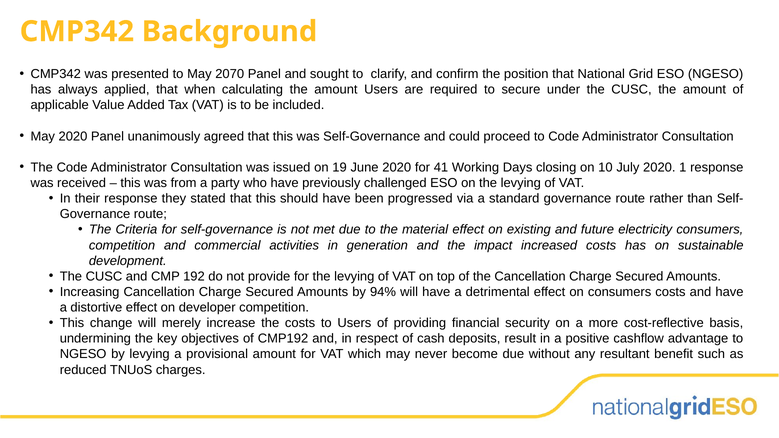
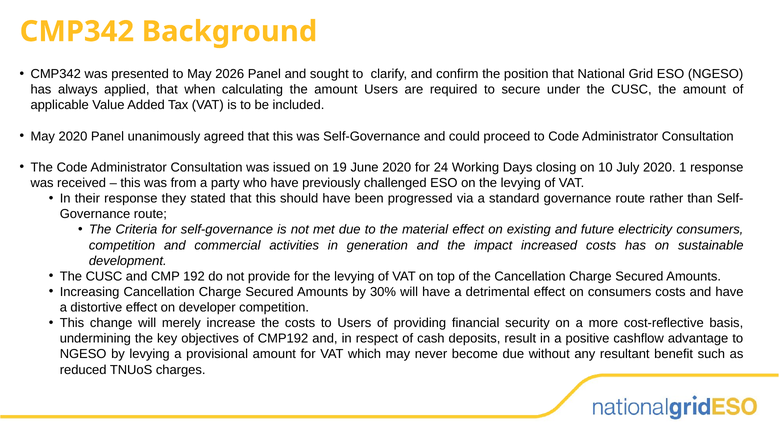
2070: 2070 -> 2026
41: 41 -> 24
94%: 94% -> 30%
